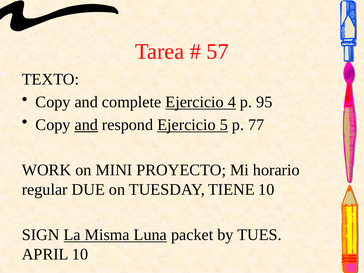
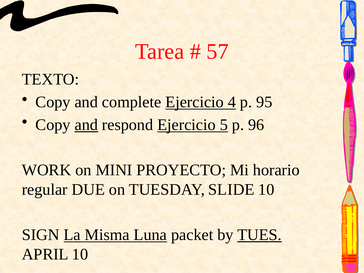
77: 77 -> 96
TIENE: TIENE -> SLIDE
TUES underline: none -> present
